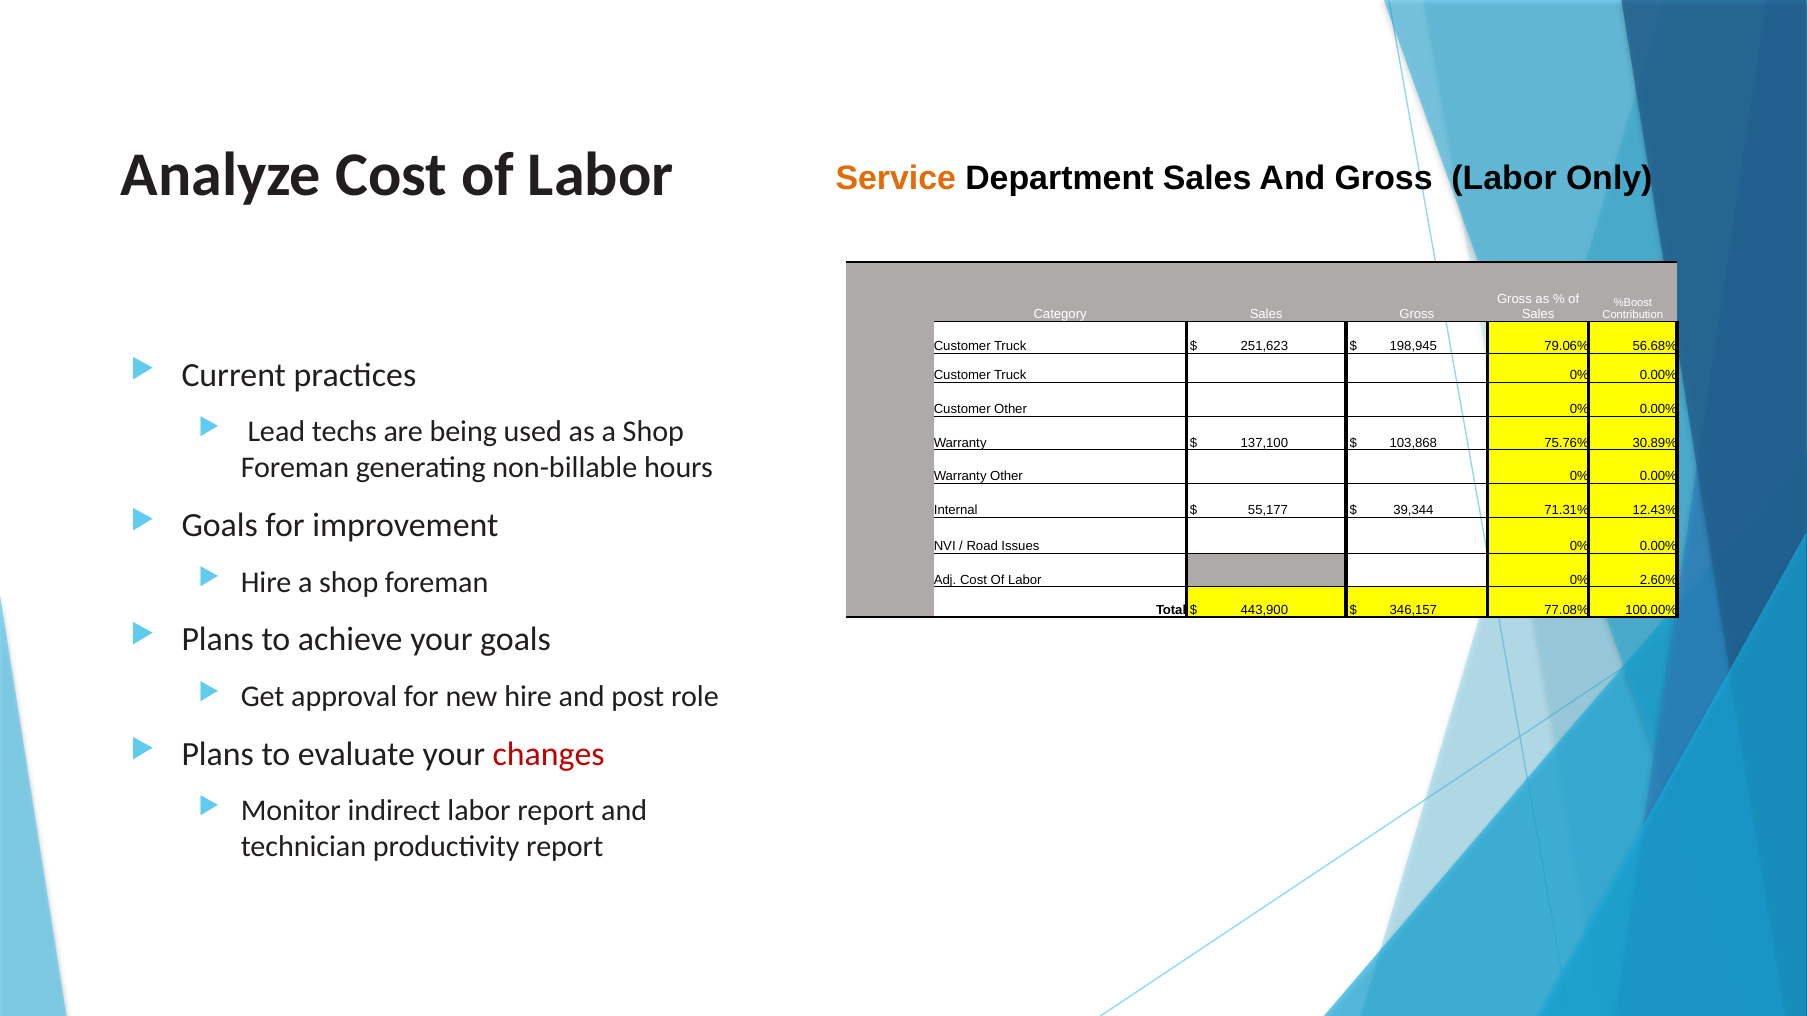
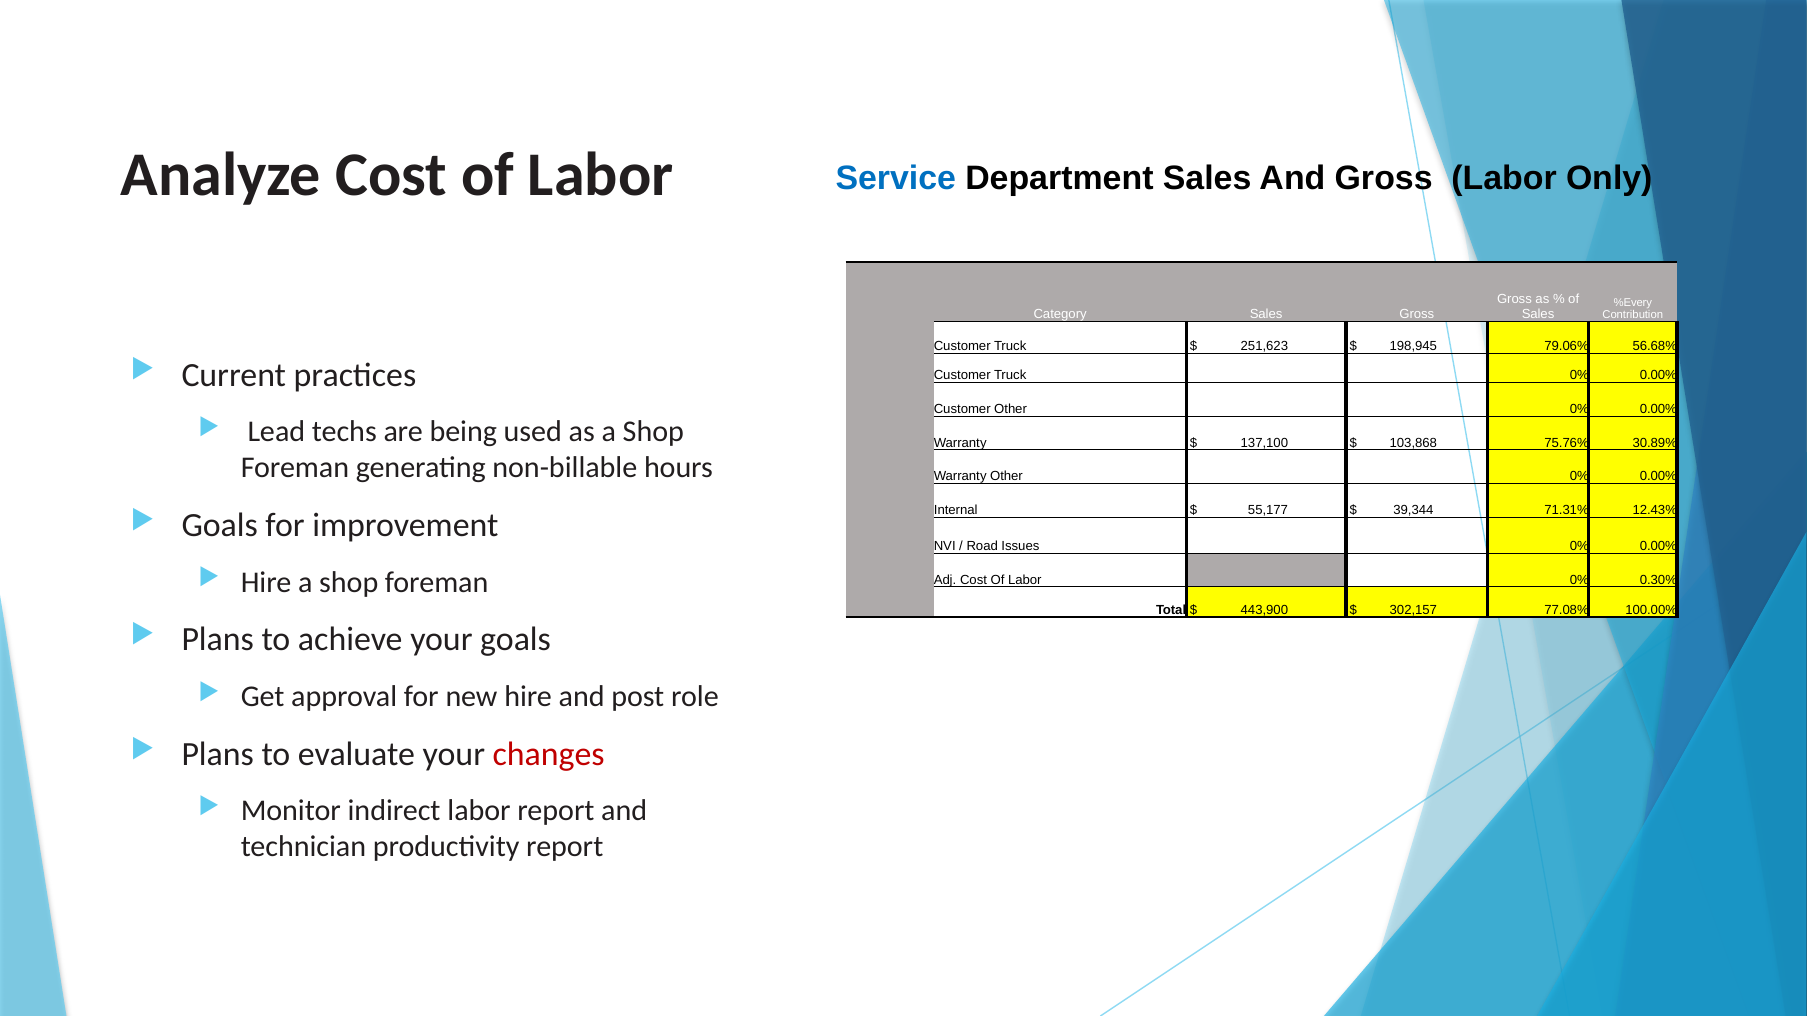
Service colour: orange -> blue
%Boost: %Boost -> %Every
2.60%: 2.60% -> 0.30%
346,157: 346,157 -> 302,157
